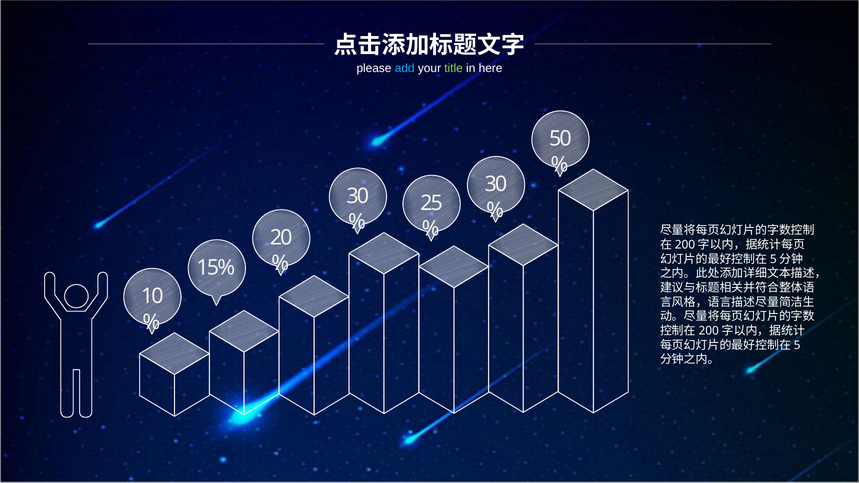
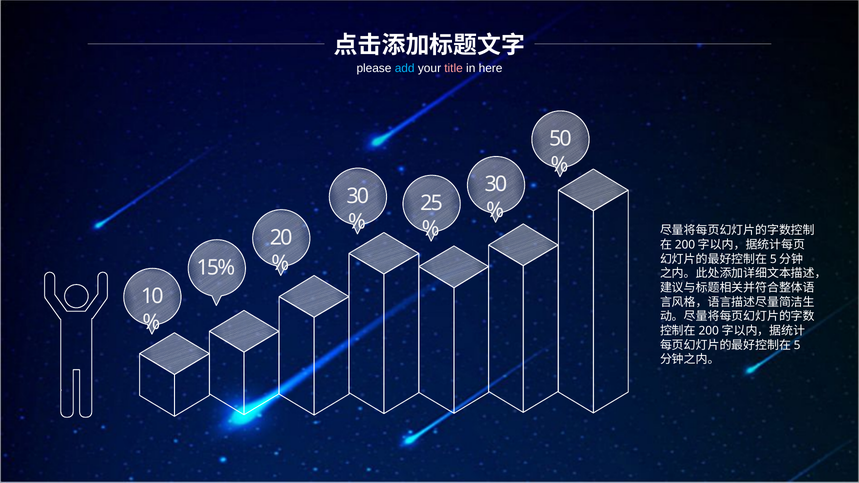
title colour: light green -> pink
